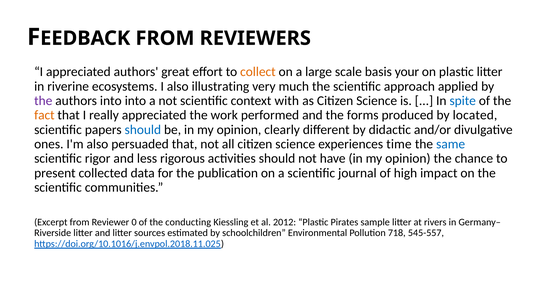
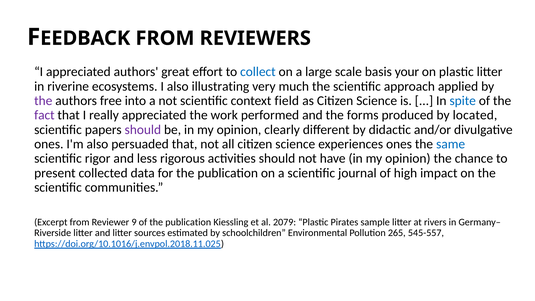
collect colour: orange -> blue
authors into: into -> free
with: with -> field
fact colour: orange -> purple
should at (143, 130) colour: blue -> purple
experiences time: time -> ones
0: 0 -> 9
of the conducting: conducting -> publication
2012: 2012 -> 2079
718: 718 -> 265
